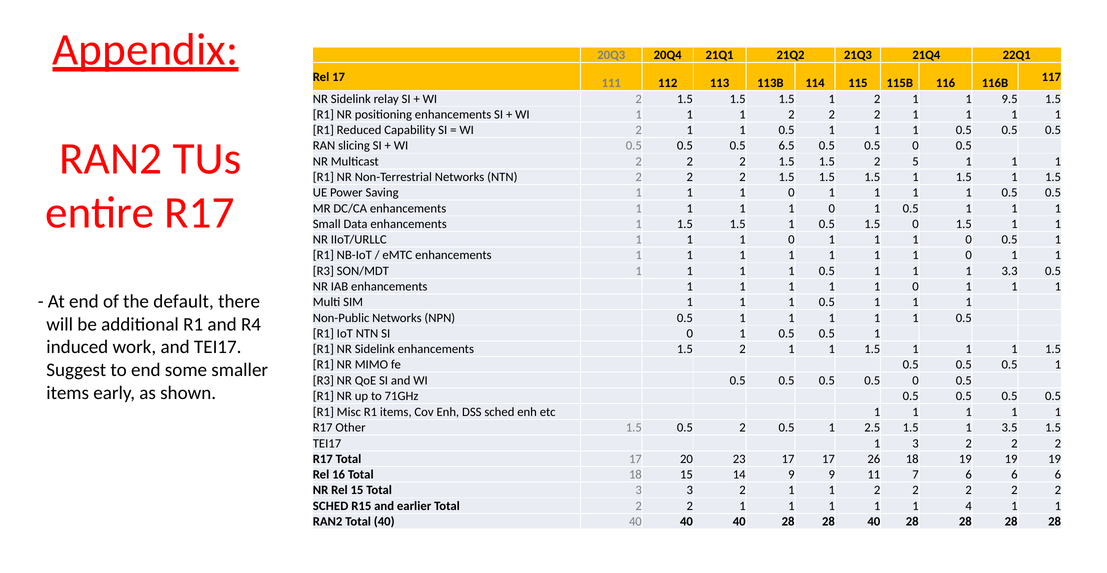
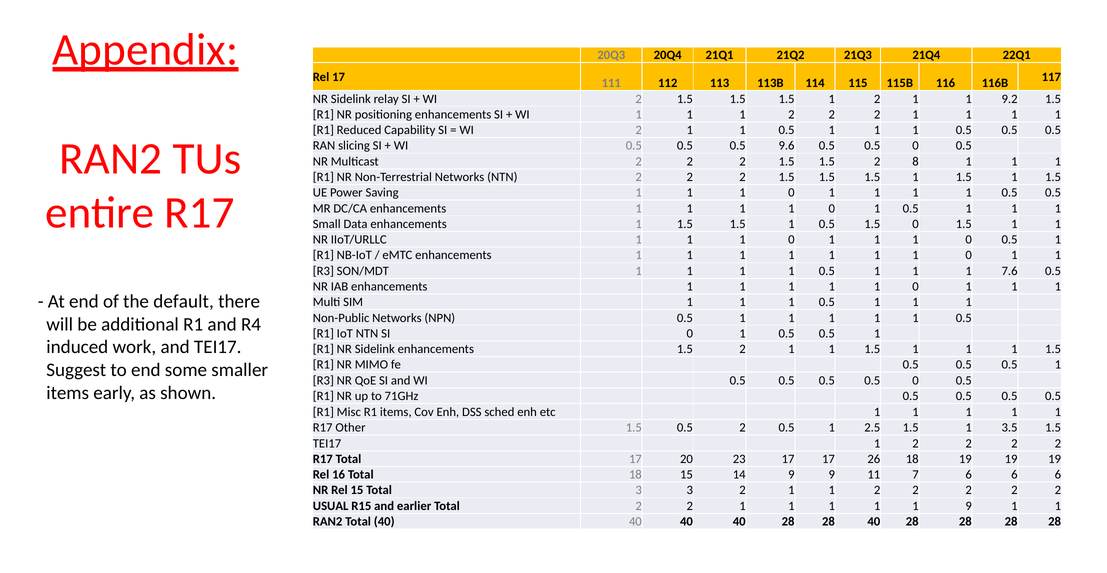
9.5: 9.5 -> 9.2
6.5: 6.5 -> 9.6
5: 5 -> 8
3.3: 3.3 -> 7.6
TEI17 1 3: 3 -> 2
SCHED at (331, 506): SCHED -> USUAL
1 4: 4 -> 9
